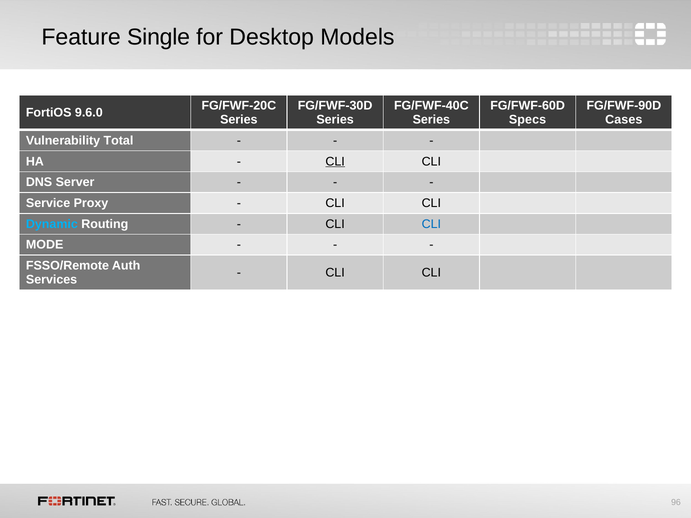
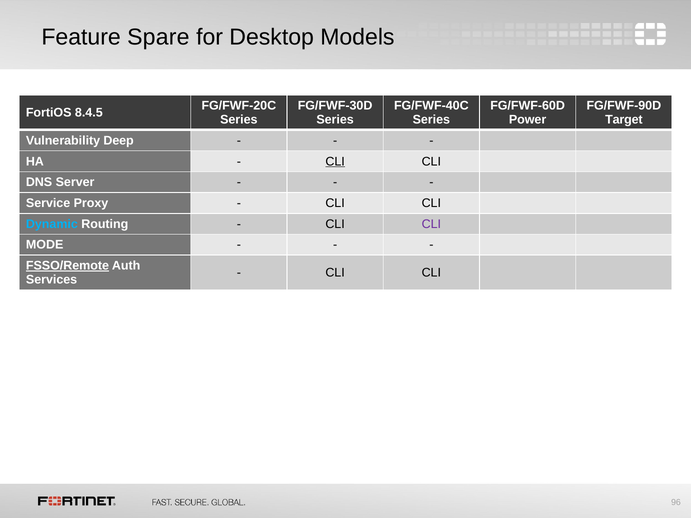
Single: Single -> Spare
9.6.0: 9.6.0 -> 8.4.5
Specs: Specs -> Power
Cases: Cases -> Target
Total: Total -> Deep
CLI at (431, 224) colour: blue -> purple
FSSO/Remote underline: none -> present
